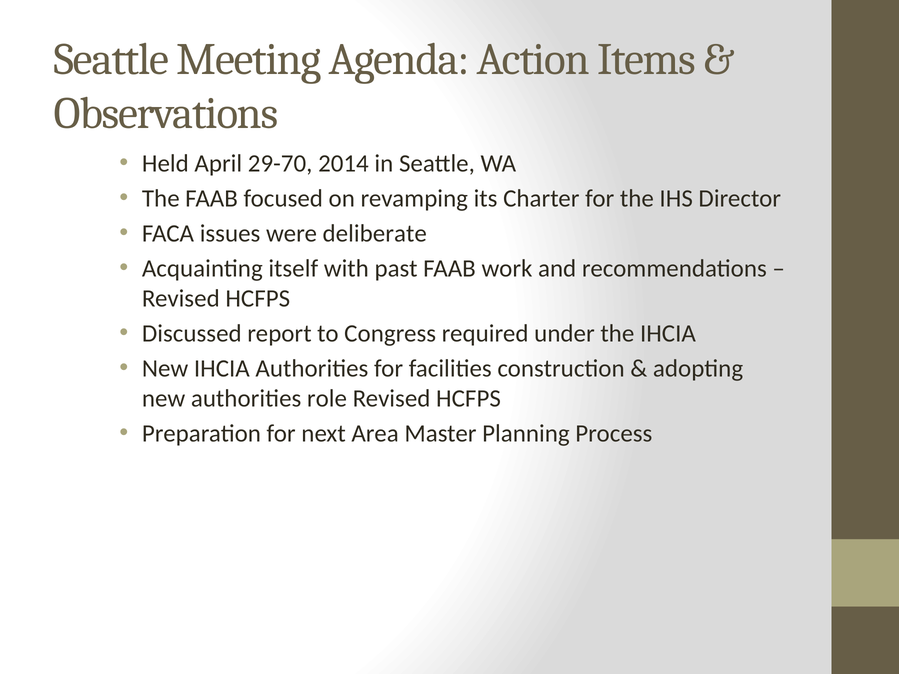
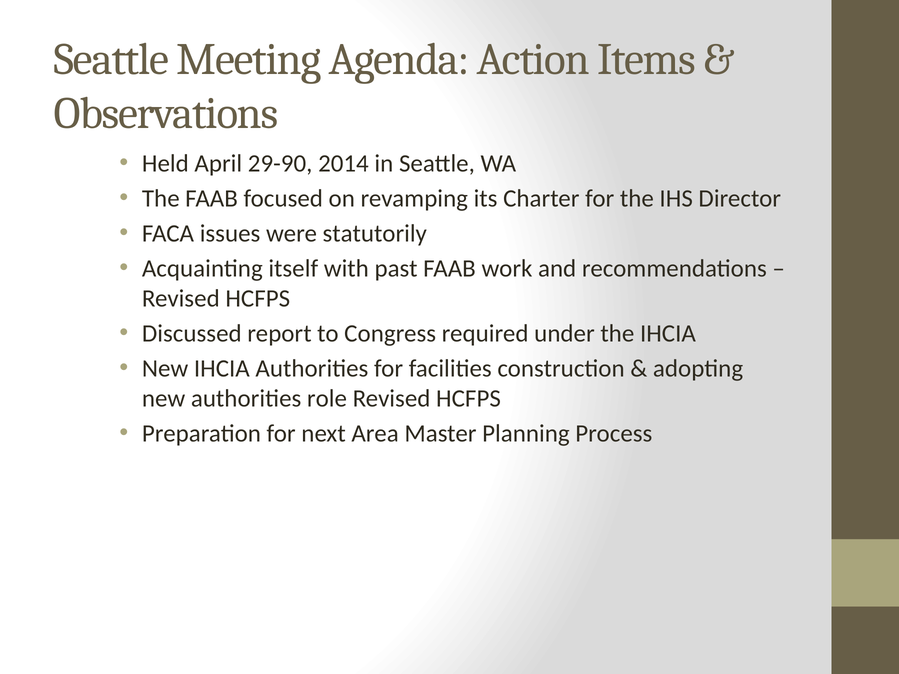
29-70: 29-70 -> 29-90
deliberate: deliberate -> statutorily
